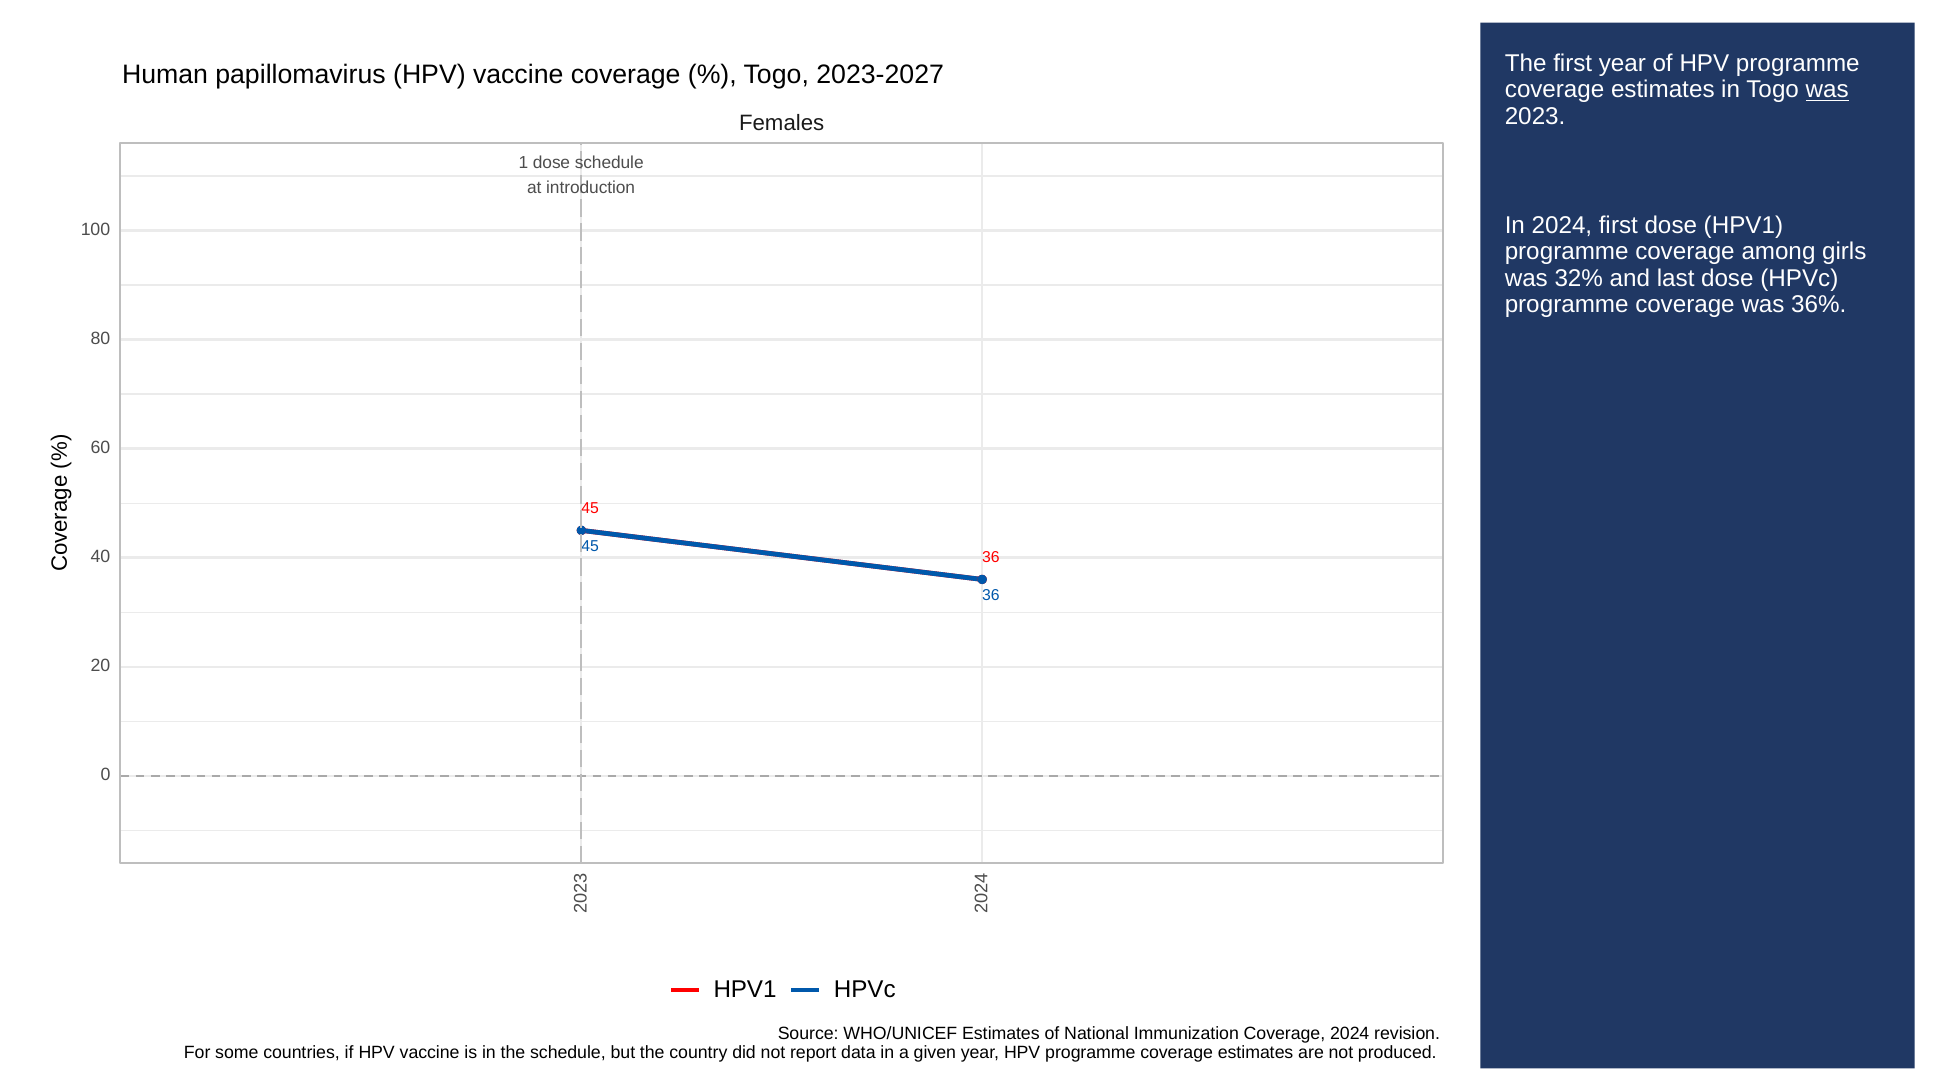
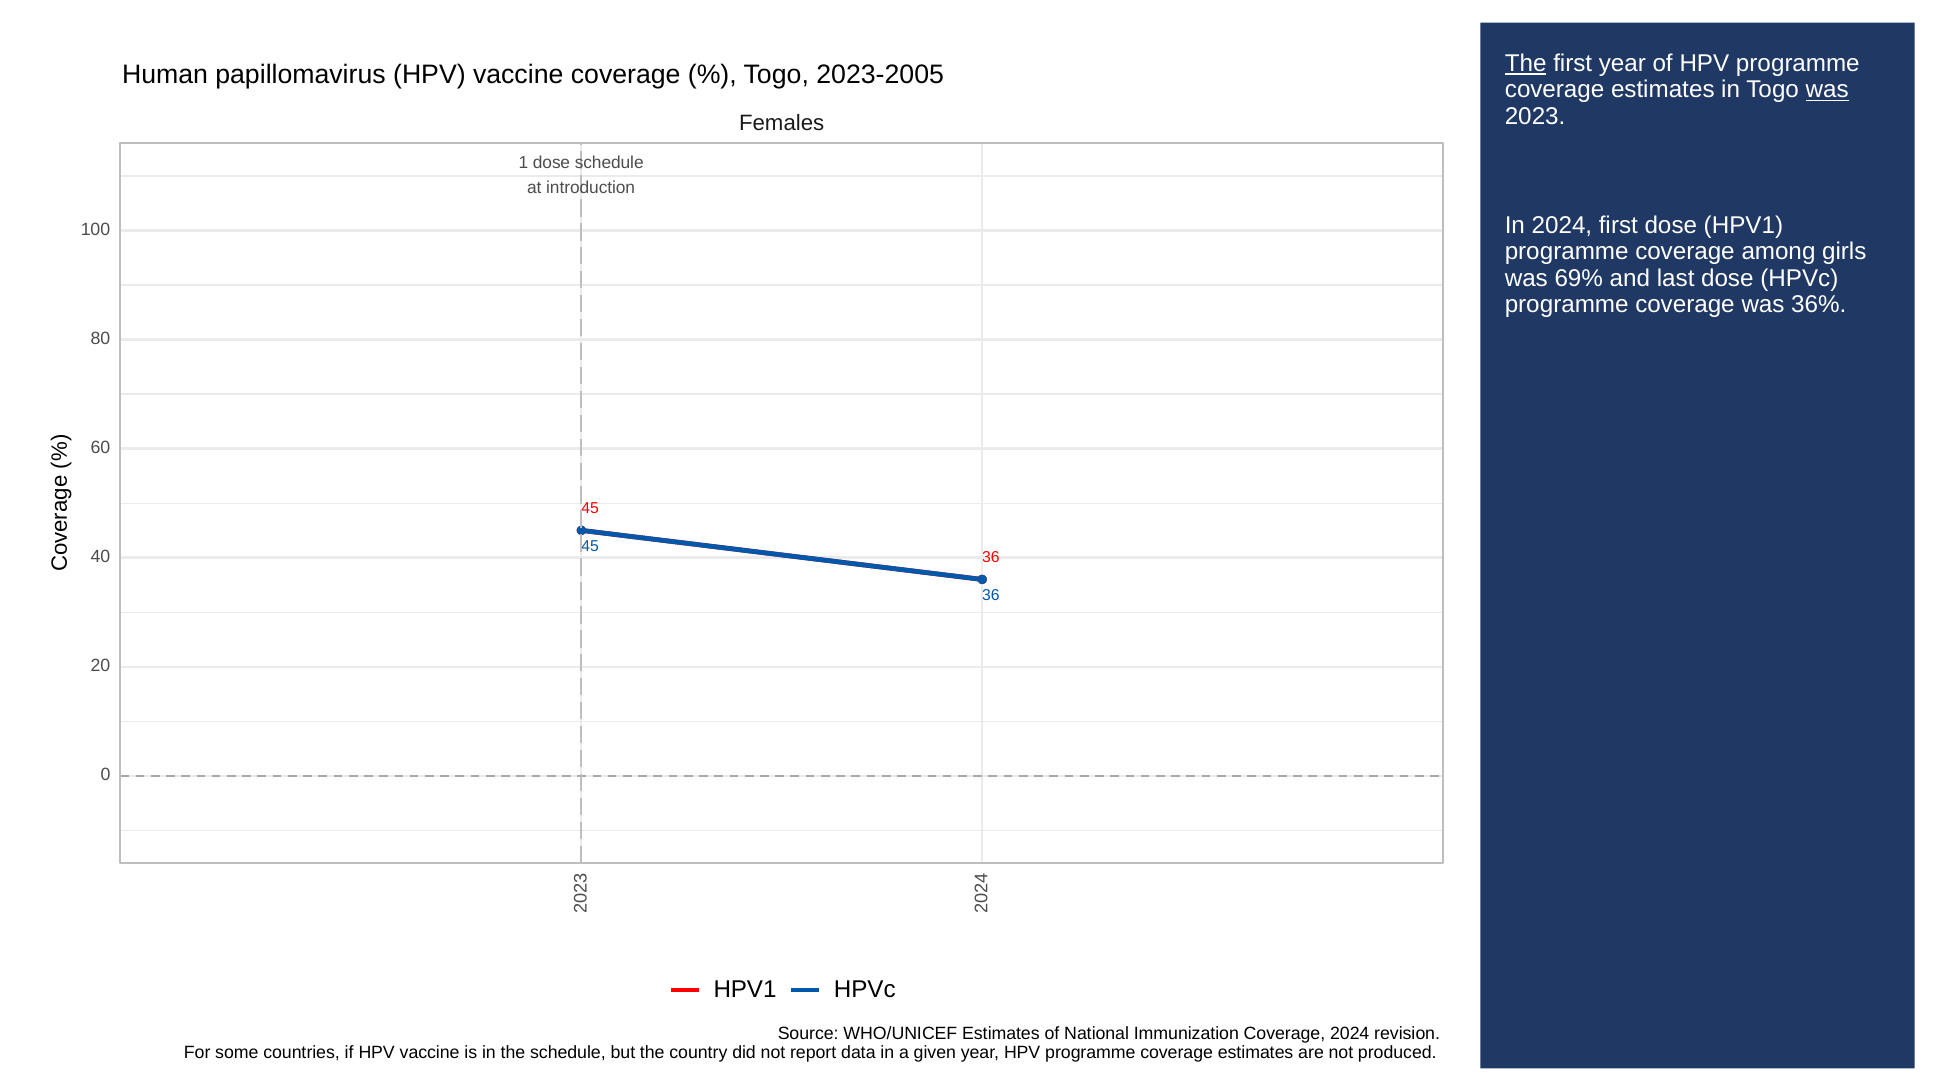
The at (1526, 64) underline: none -> present
2023-2027: 2023-2027 -> 2023-2005
32%: 32% -> 69%
